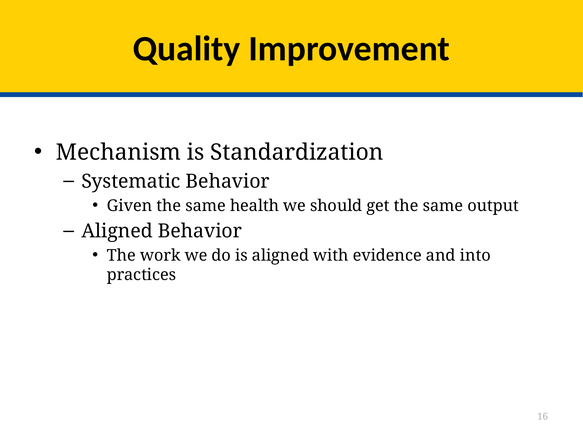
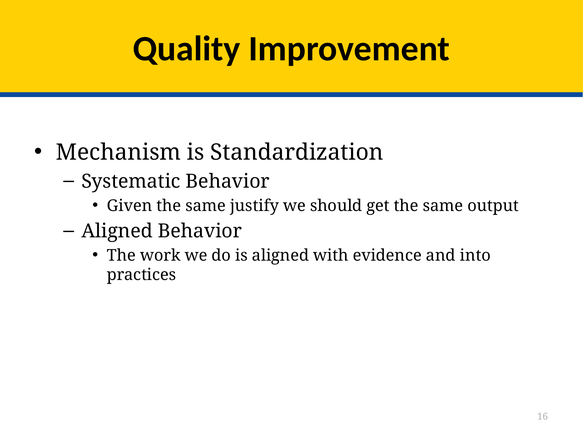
health: health -> justify
